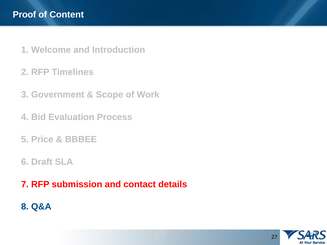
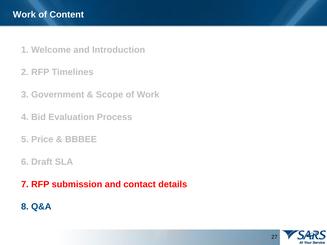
Proof at (24, 15): Proof -> Work
